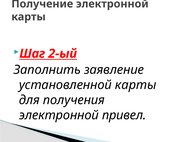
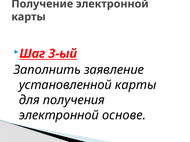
2-ый: 2-ый -> 3-ый
привел: привел -> основе
